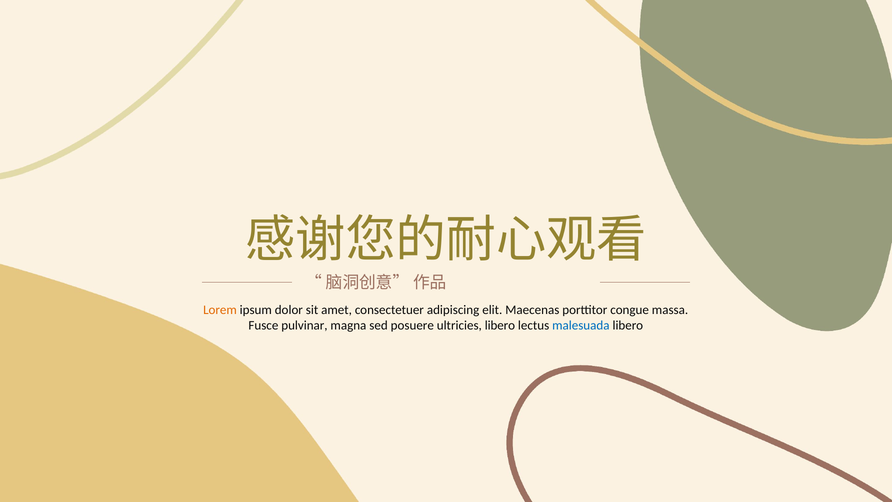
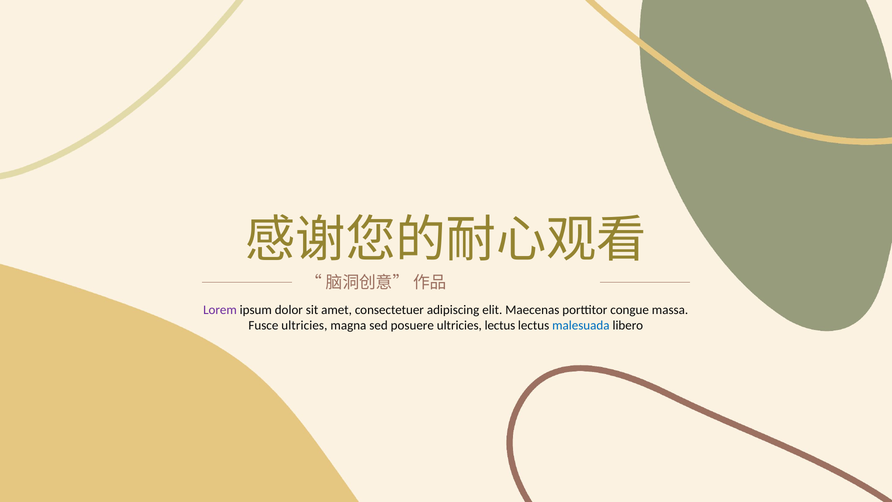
Lorem colour: orange -> purple
Fusce pulvinar: pulvinar -> ultricies
ultricies libero: libero -> lectus
